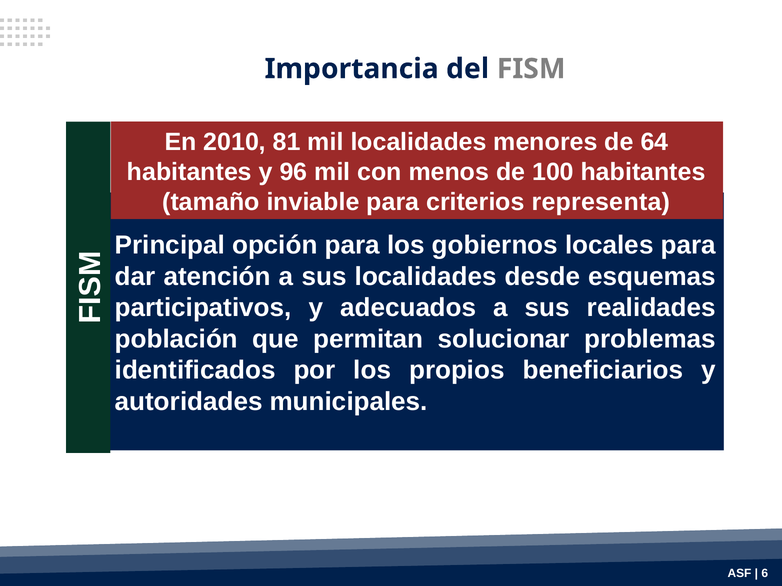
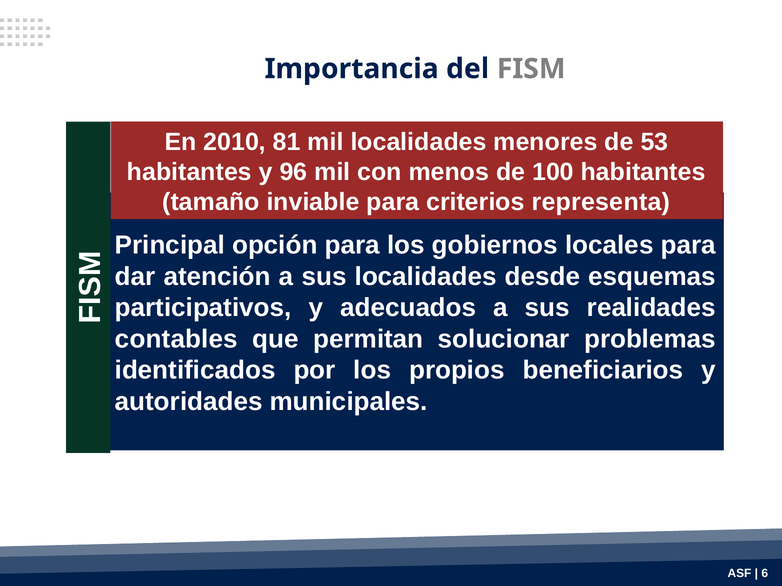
64: 64 -> 53
población: población -> contables
